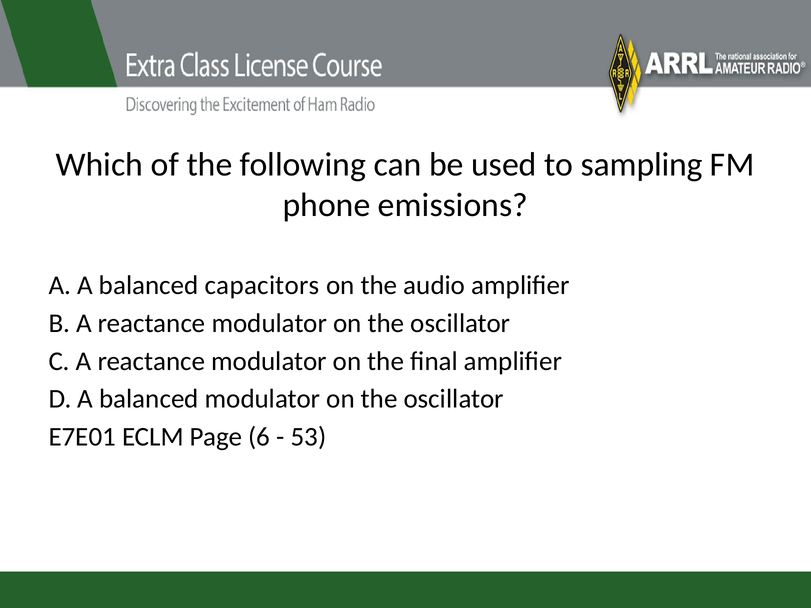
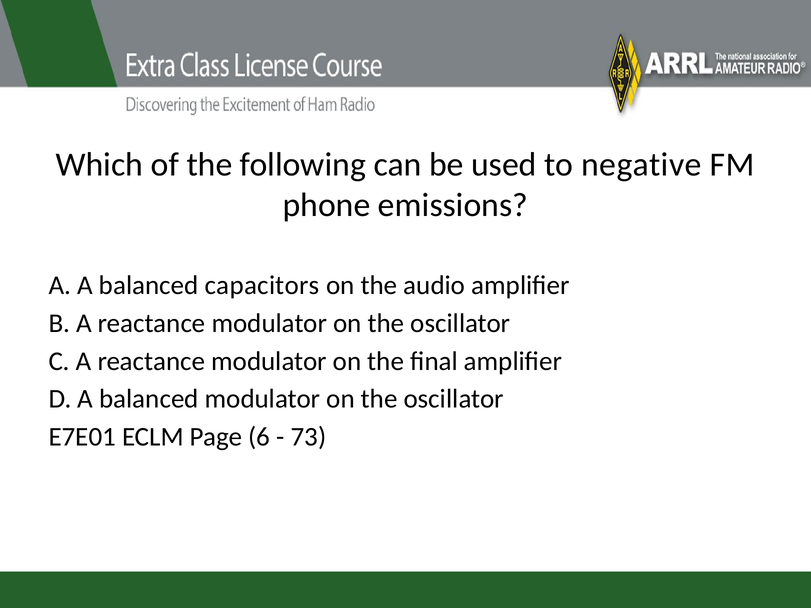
sampling: sampling -> negative
53: 53 -> 73
